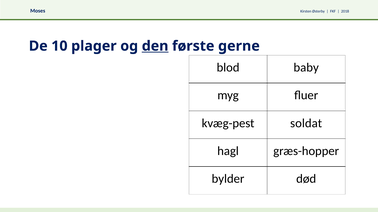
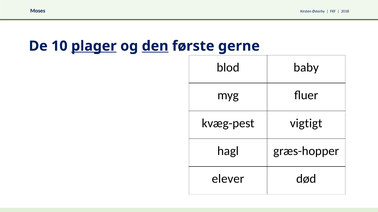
plager underline: none -> present
soldat: soldat -> vigtigt
bylder: bylder -> elever
